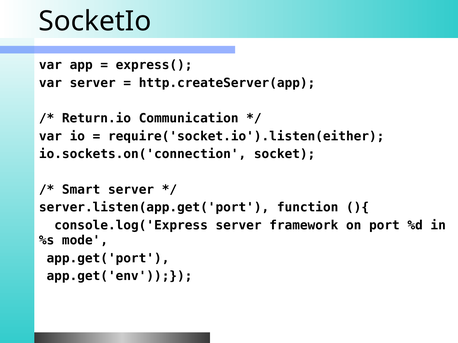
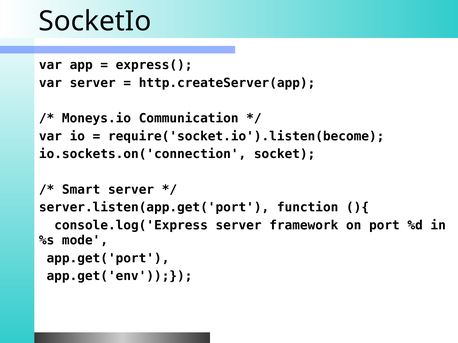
Return.io: Return.io -> Moneys.io
require('socket.io').listen(either: require('socket.io').listen(either -> require('socket.io').listen(become
